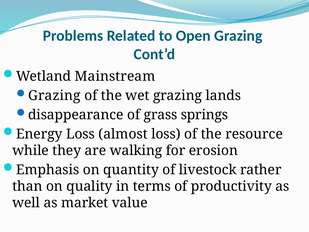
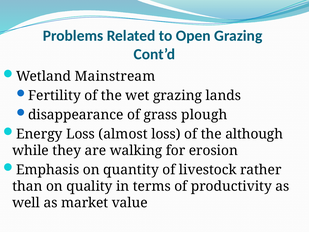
Grazing at (54, 95): Grazing -> Fertility
springs: springs -> plough
resource: resource -> although
